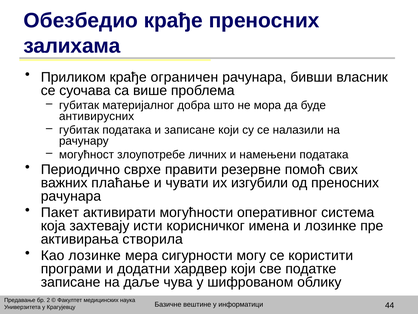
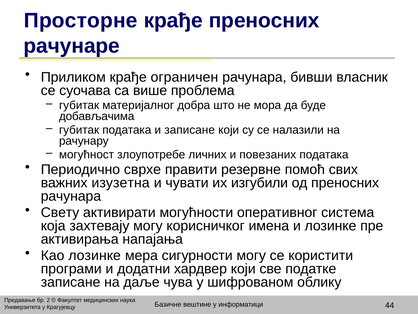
Обезбедио: Обезбедио -> Просторне
залихама: залихама -> рачунаре
антивирусних: антивирусних -> добављачима
намењени: намењени -> повезаних
плаћање: плаћање -> изузетна
Пакет: Пакет -> Свету
захтевају исти: исти -> могу
створила: створила -> напајања
